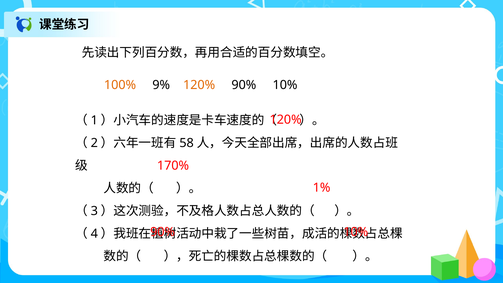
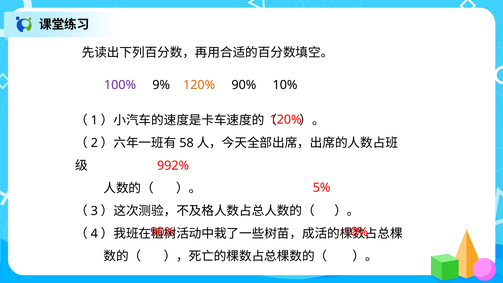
100% colour: orange -> purple
170%: 170% -> 992%
1%: 1% -> 5%
